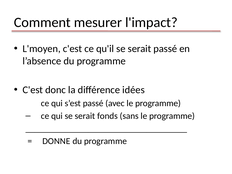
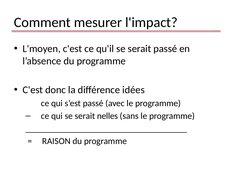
fonds: fonds -> nelles
DONNE: DONNE -> RAISON
